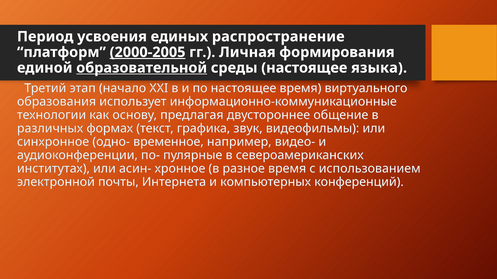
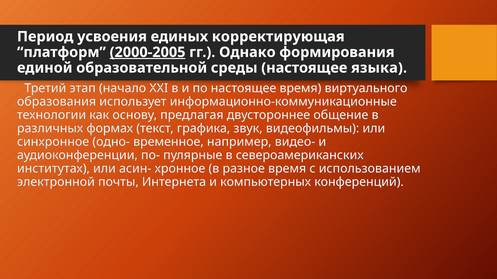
распространение: распространение -> корректирующая
Личная: Личная -> Однако
образовательной underline: present -> none
